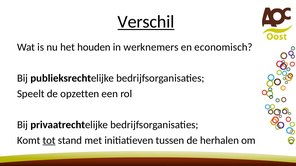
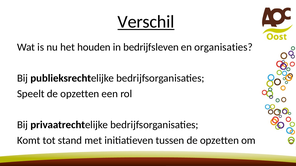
werknemers: werknemers -> bedrijfsleven
economisch: economisch -> organisaties
tot underline: present -> none
herhalen at (219, 141): herhalen -> opzetten
